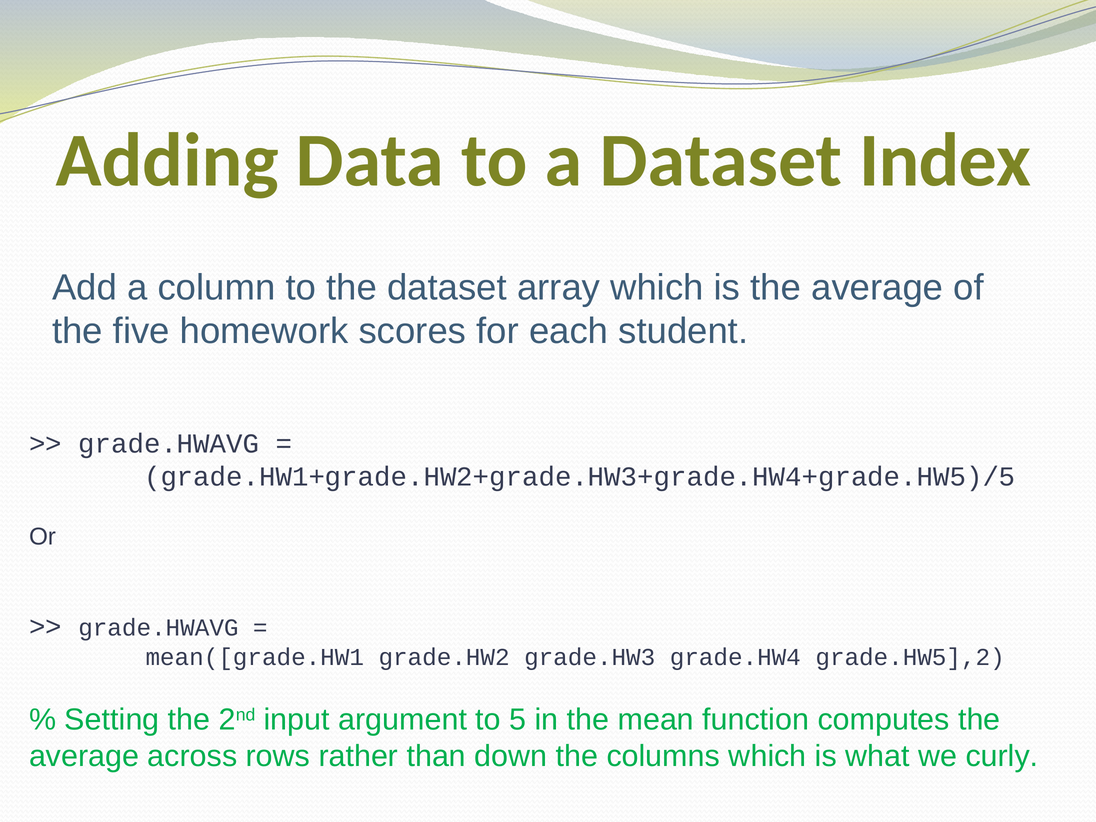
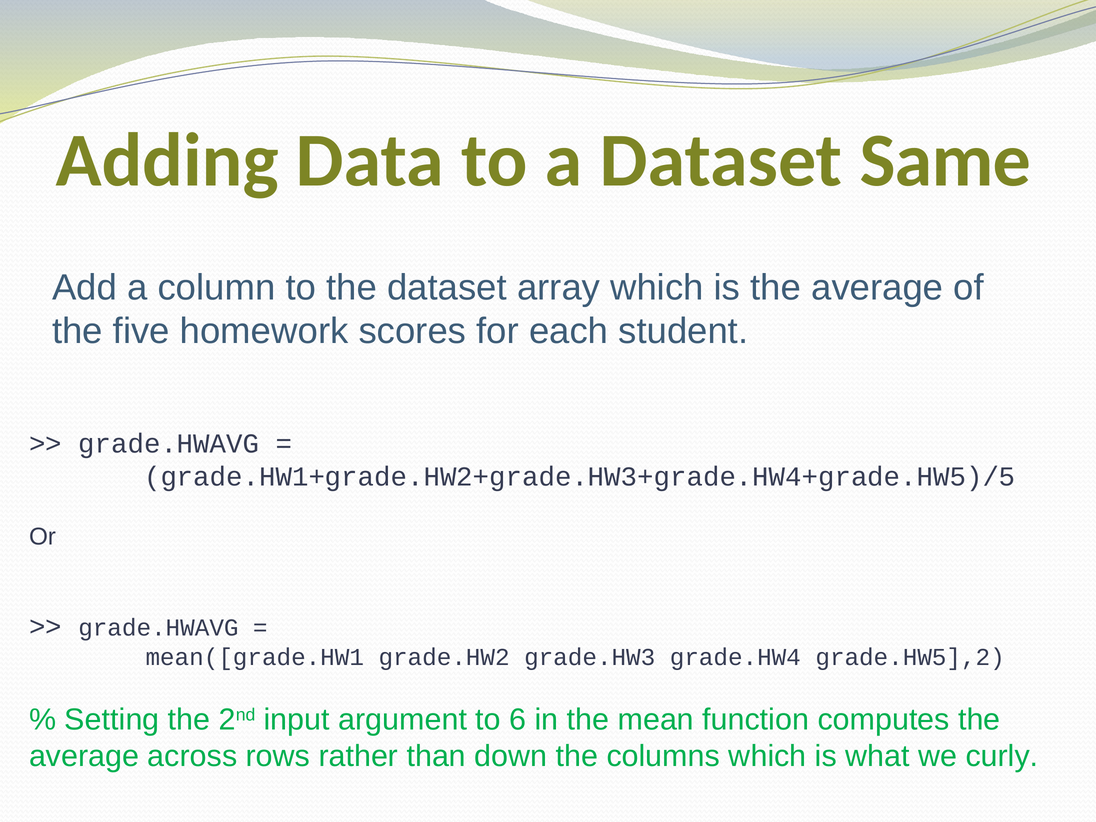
Index: Index -> Same
5: 5 -> 6
